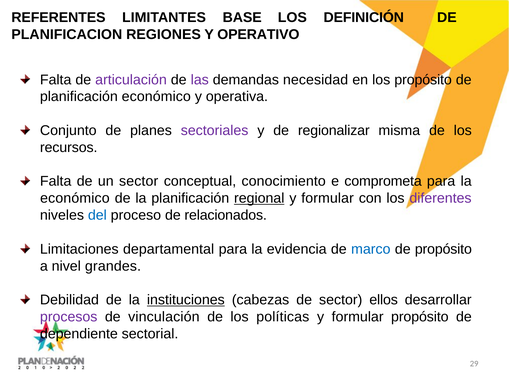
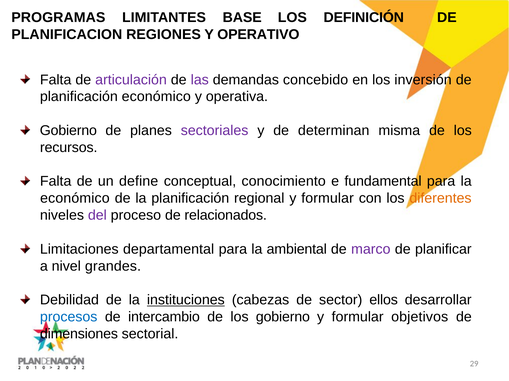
REFERENTES: REFERENTES -> PROGRAMAS
necesidad: necesidad -> concebido
los propósito: propósito -> inversión
Conjunto at (68, 131): Conjunto -> Gobierno
regionalizar: regionalizar -> determinan
un sector: sector -> define
comprometa: comprometa -> fundamental
regional underline: present -> none
diferentes colour: purple -> orange
del colour: blue -> purple
evidencia: evidencia -> ambiental
marco colour: blue -> purple
de propósito: propósito -> planificar
procesos colour: purple -> blue
vinculación: vinculación -> intercambio
los políticas: políticas -> gobierno
formular propósito: propósito -> objetivos
dependiente: dependiente -> dimensiones
